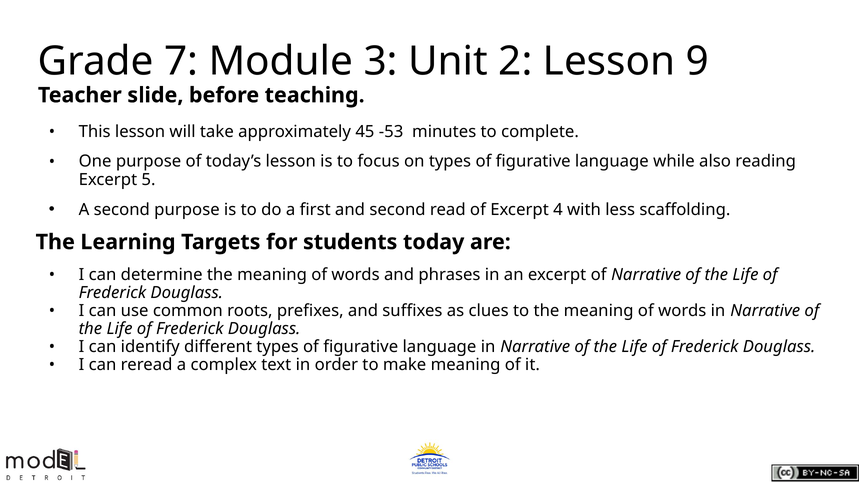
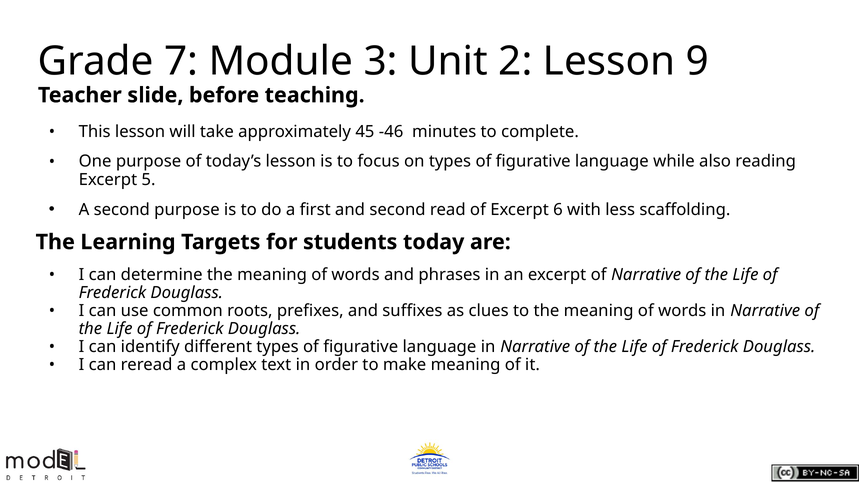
-53: -53 -> -46
4: 4 -> 6
